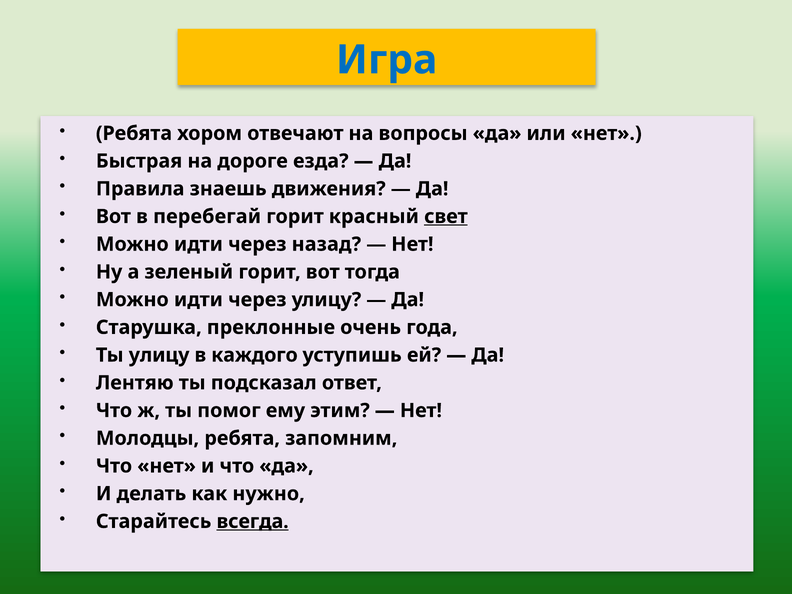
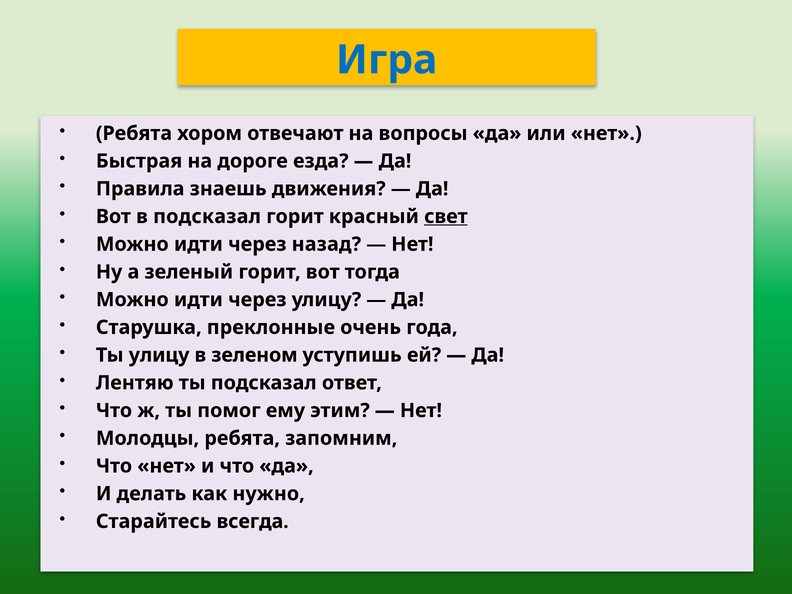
в перебегай: перебегай -> подсказал
каждого: каждого -> зеленом
всегда underline: present -> none
